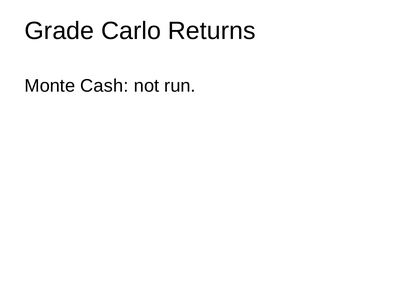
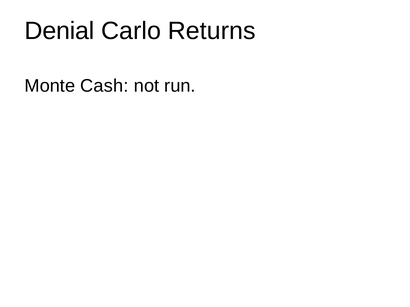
Grade: Grade -> Denial
